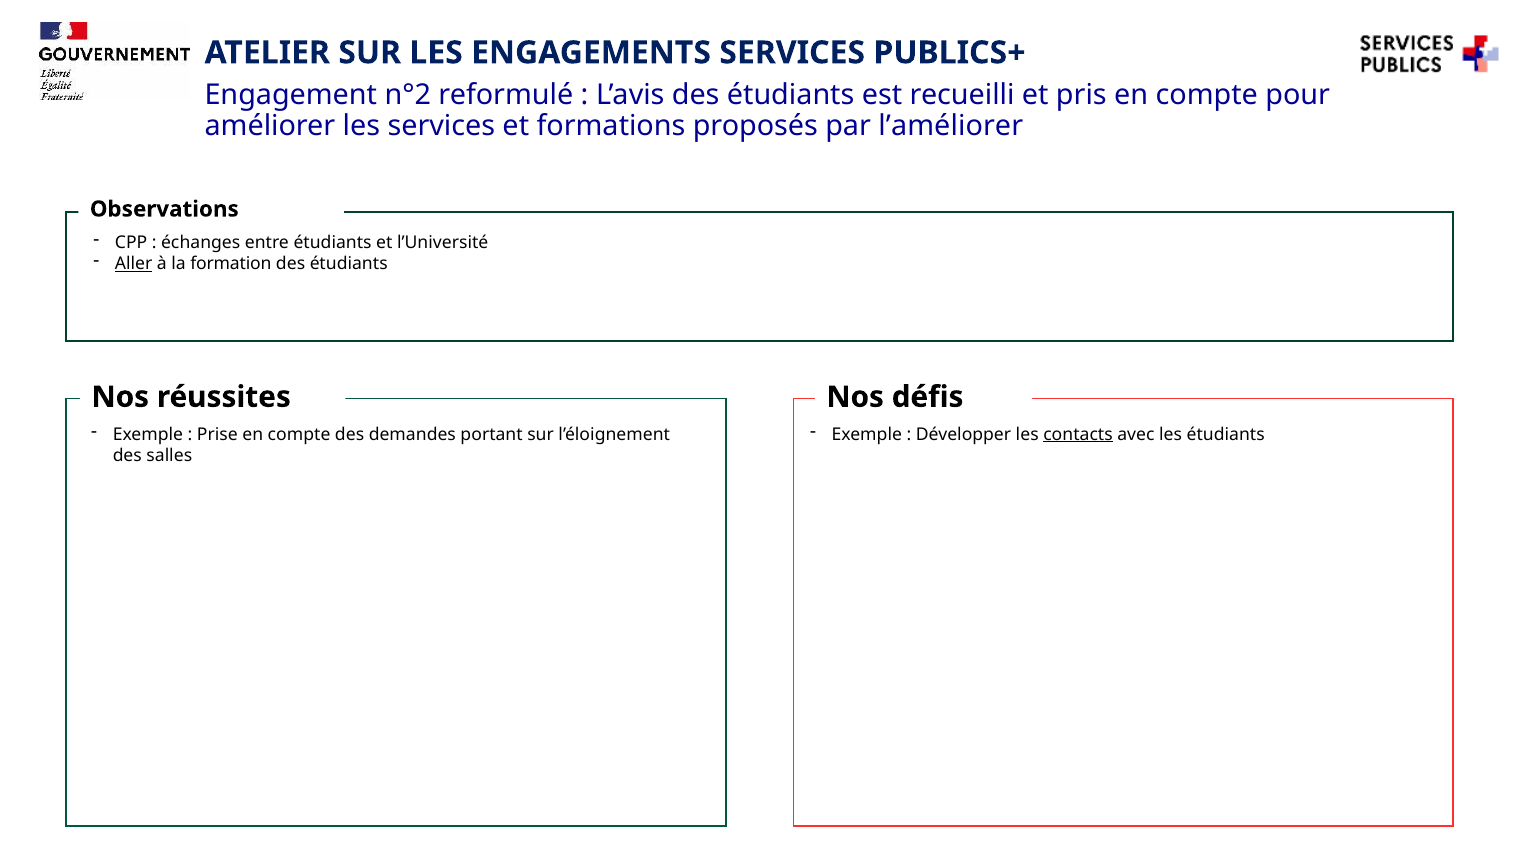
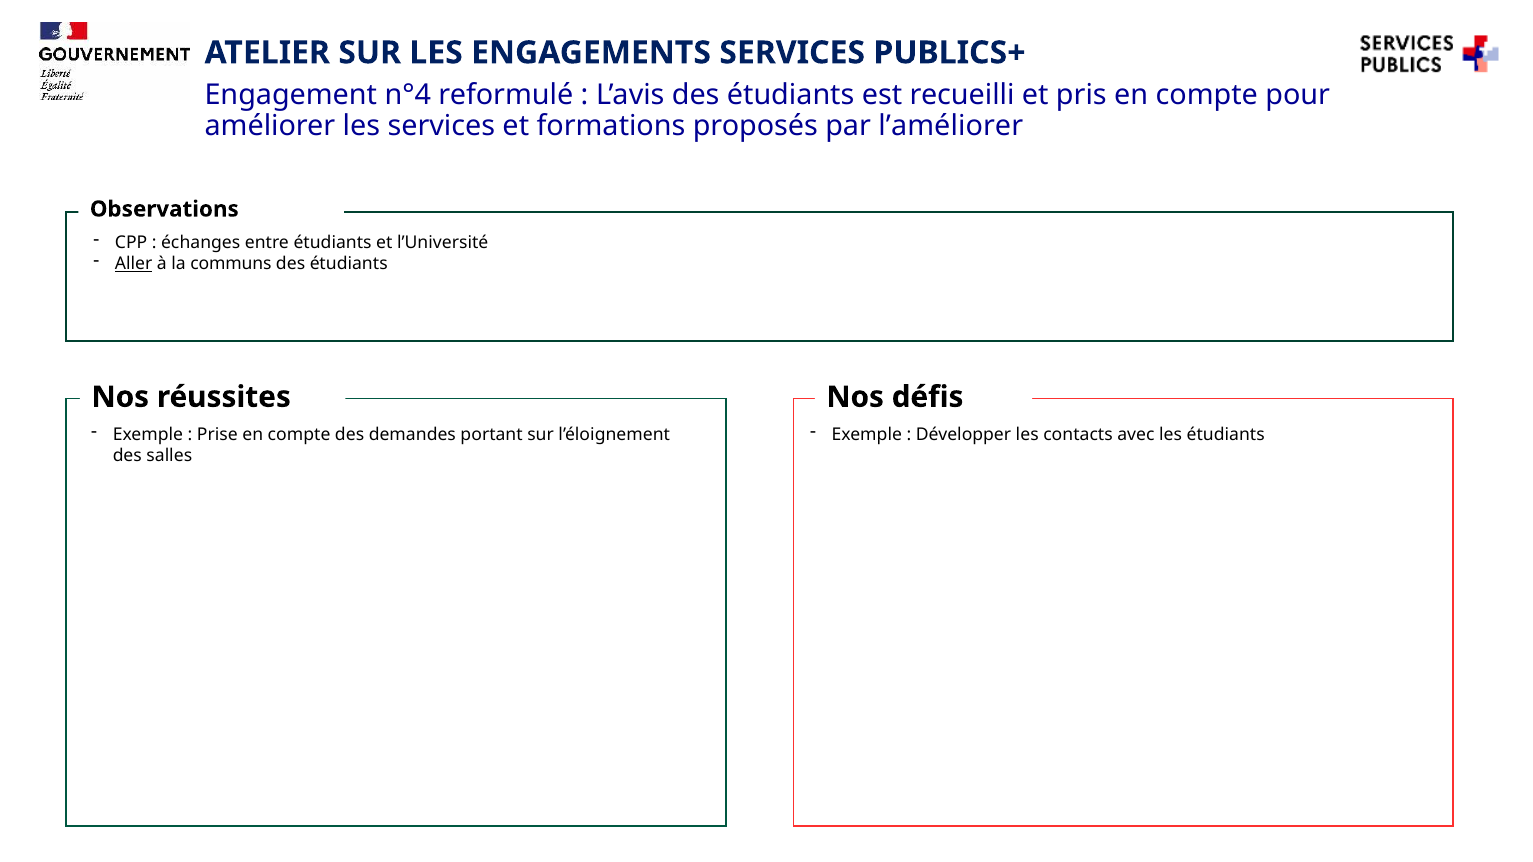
n°2: n°2 -> n°4
formation: formation -> communs
contacts underline: present -> none
